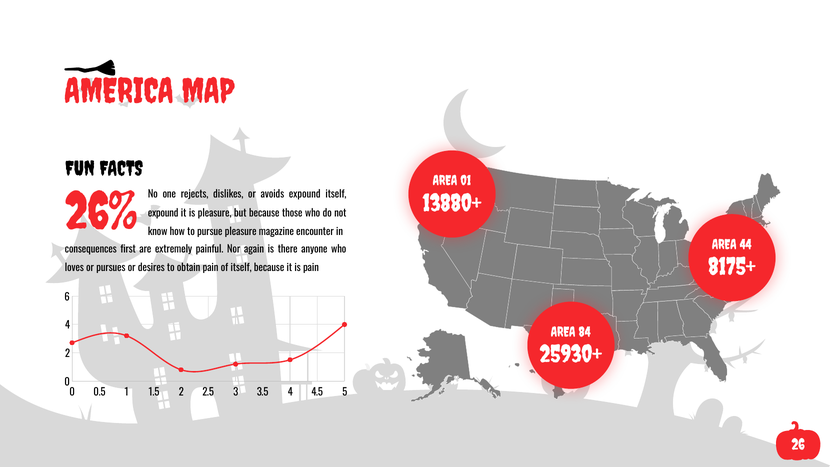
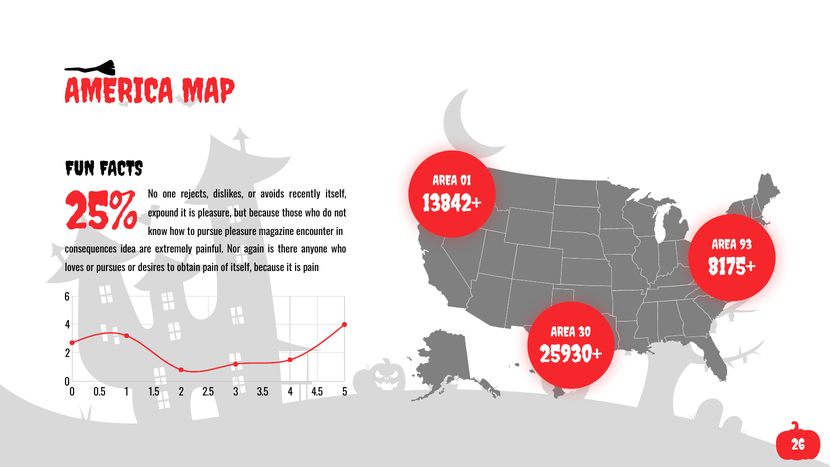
26%: 26% -> 25%
avoids expound: expound -> recently
13880+: 13880+ -> 13842+
44: 44 -> 93
first: first -> idea
84: 84 -> 30
